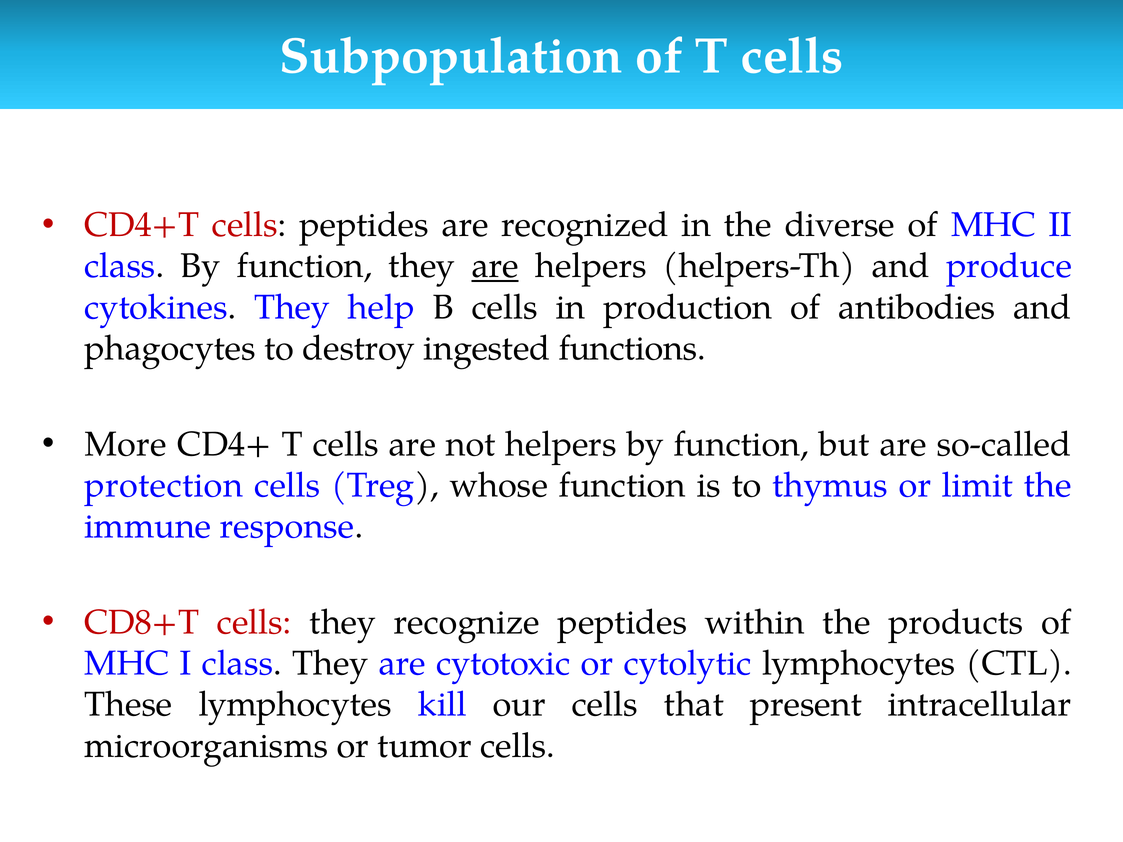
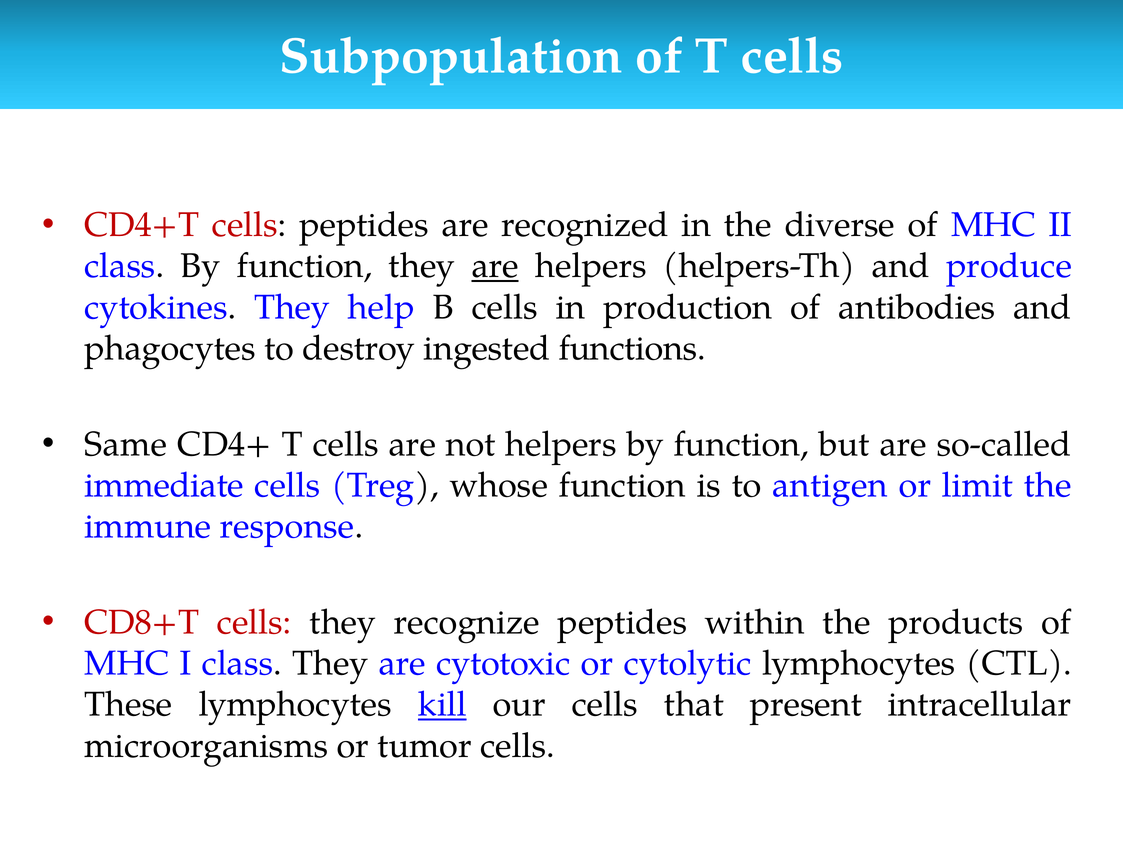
More: More -> Same
protection: protection -> immediate
thymus: thymus -> antigen
kill underline: none -> present
